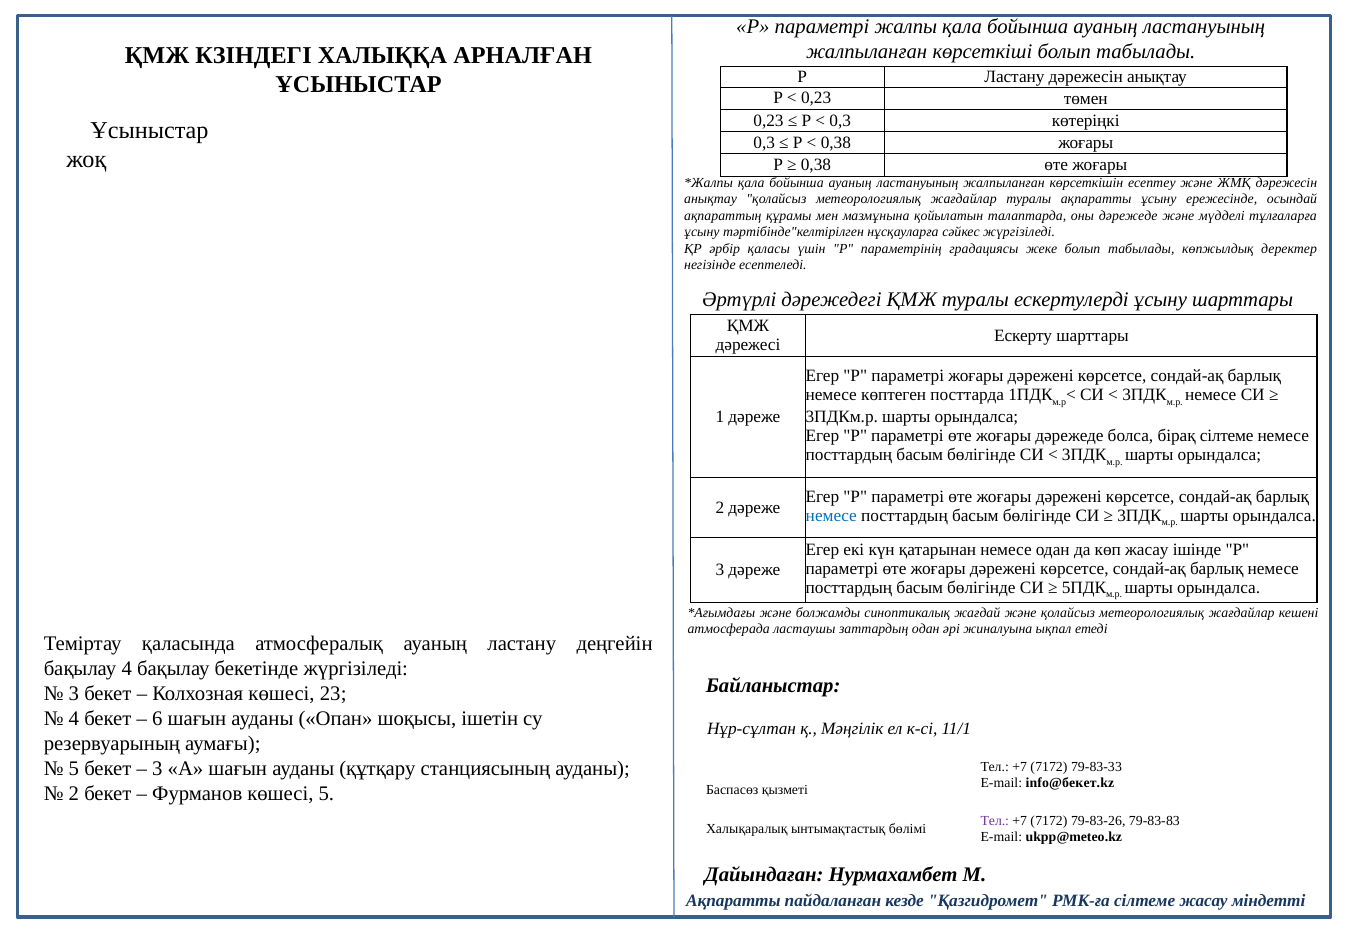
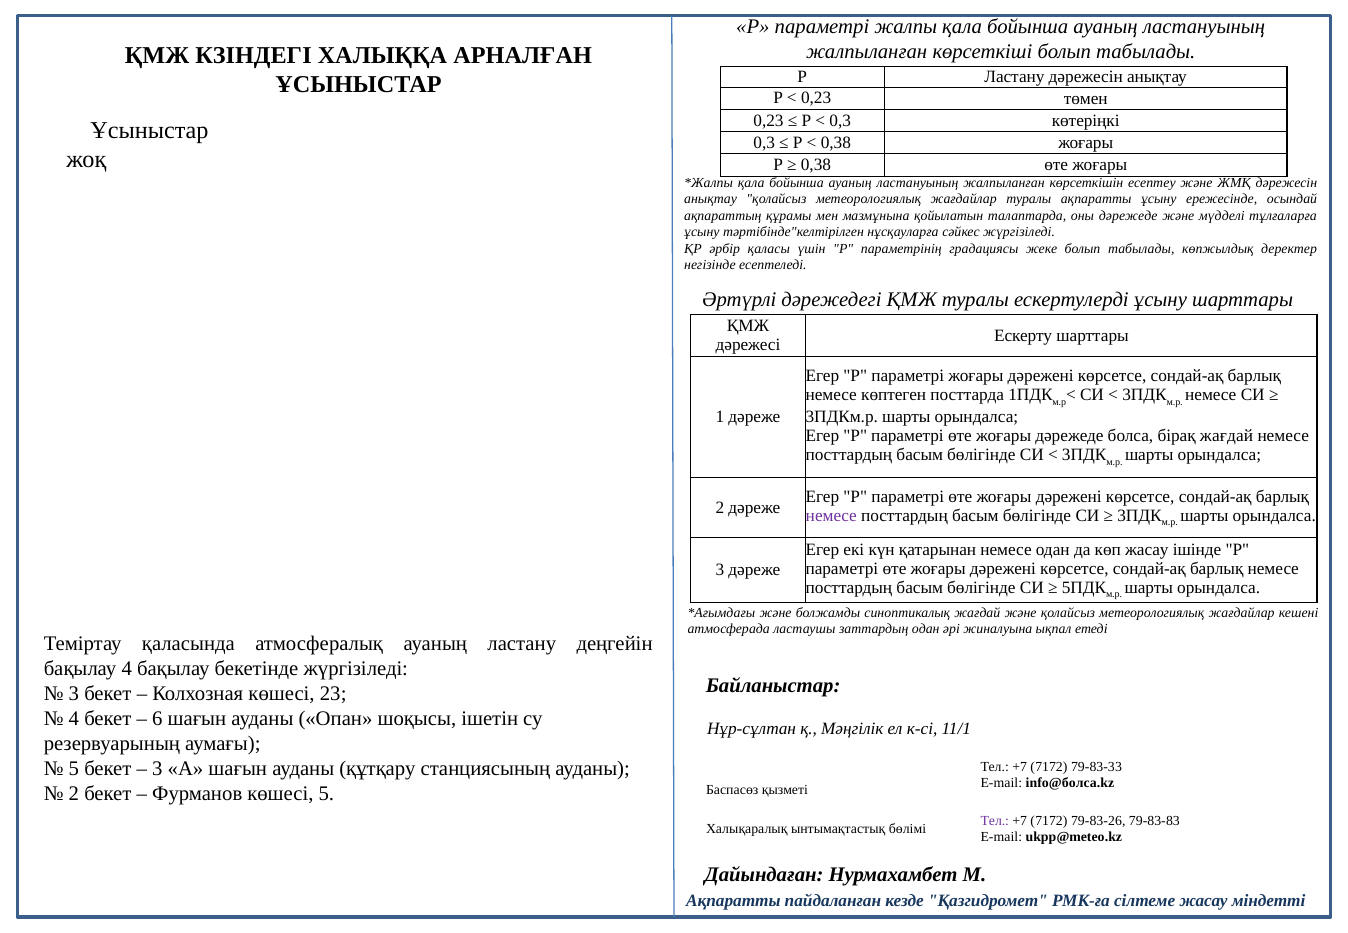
бірақ сілтеме: сілтеме -> жағдай
немесе at (831, 516) colour: blue -> purple
info@бекет.kz: info@бекет.kz -> info@болса.kz
